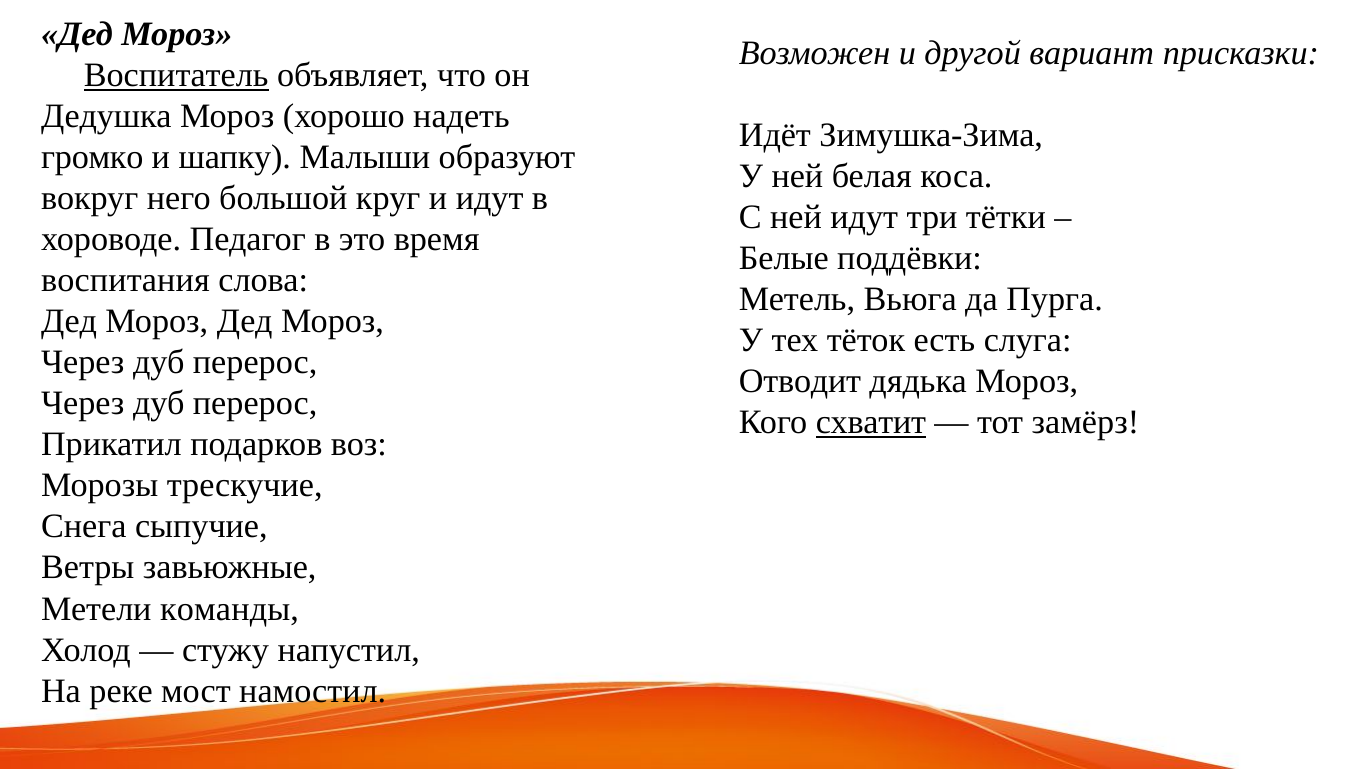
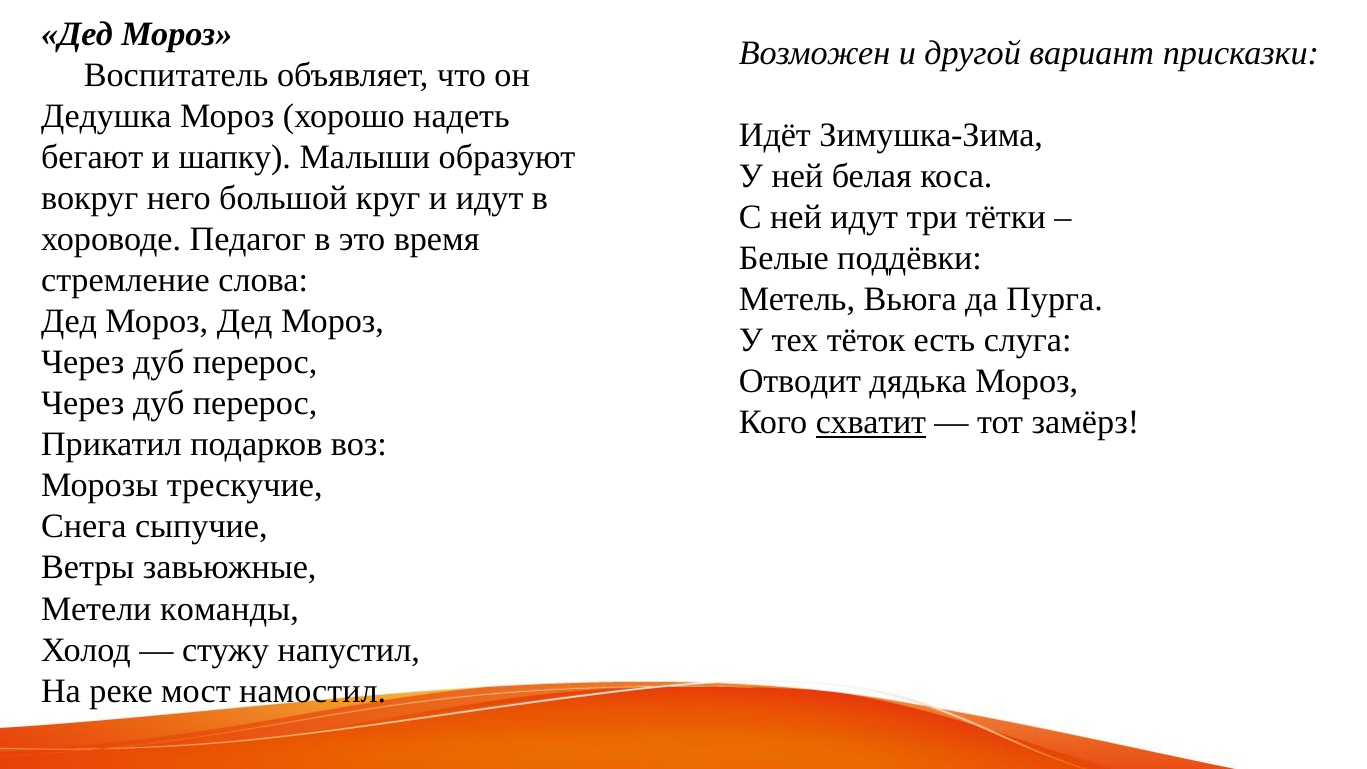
Воспитатель underline: present -> none
громко: громко -> бегают
воспитания: воспитания -> стремление
